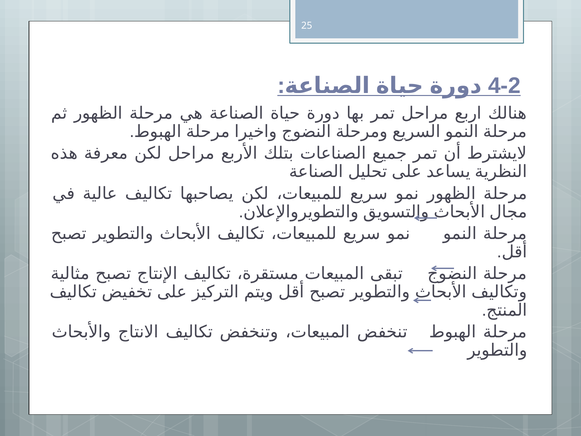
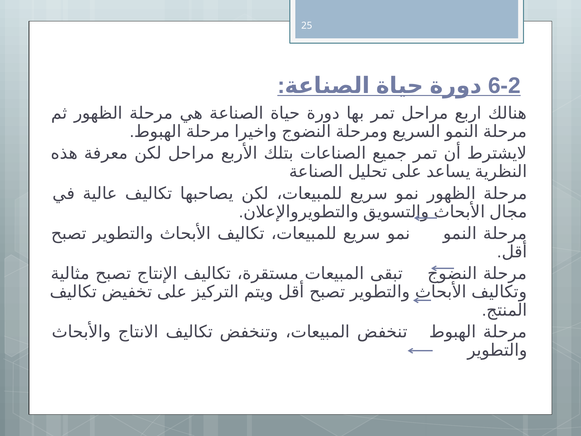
4-2: 4-2 -> 6-2
